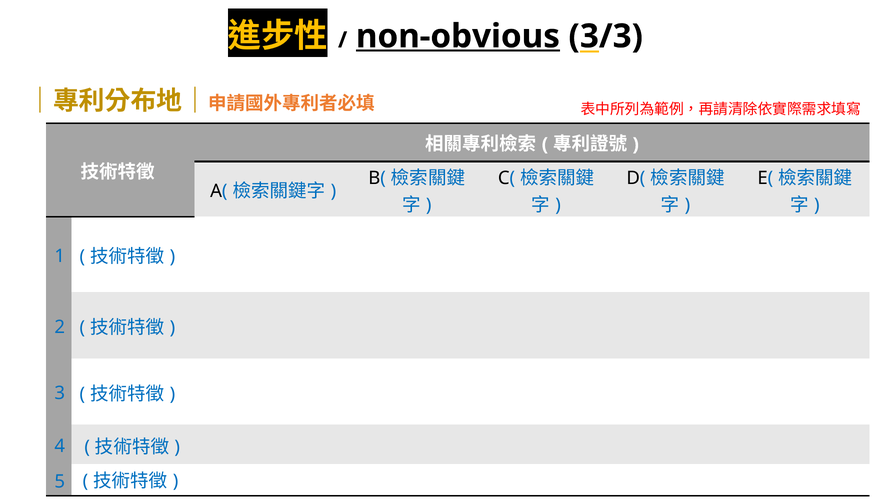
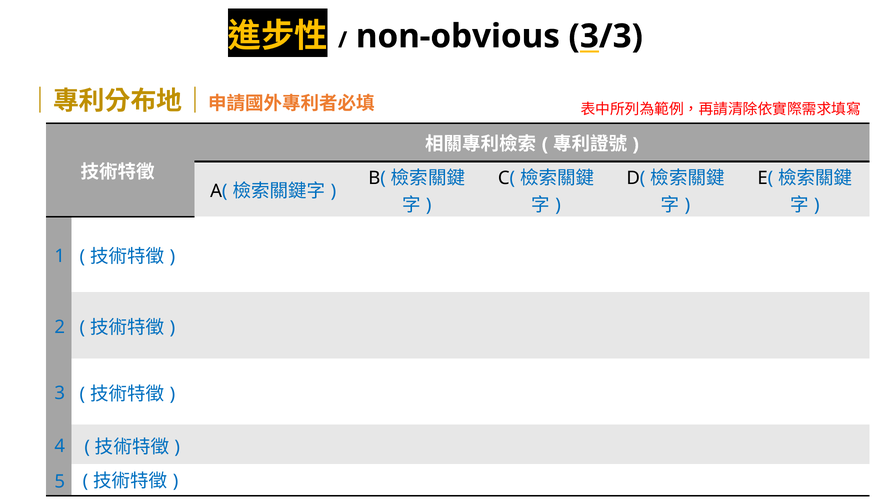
non-obvious underline: present -> none
